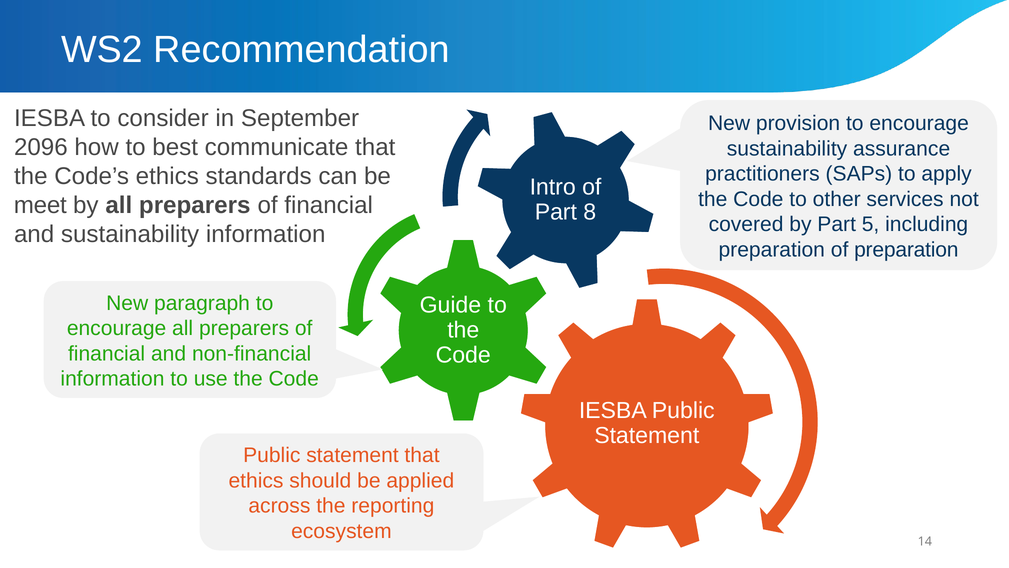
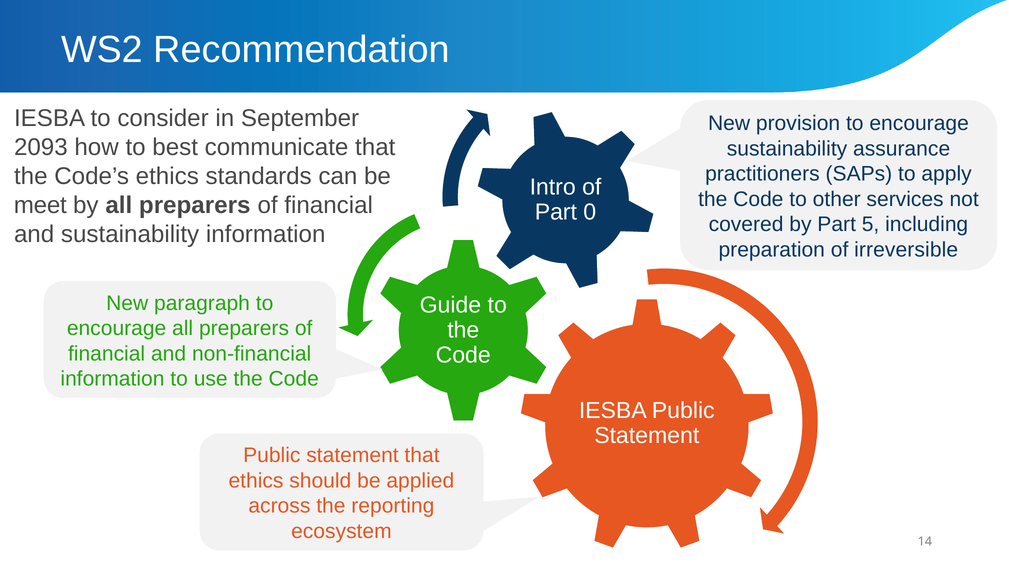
2096: 2096 -> 2093
8: 8 -> 0
of preparation: preparation -> irreversible
